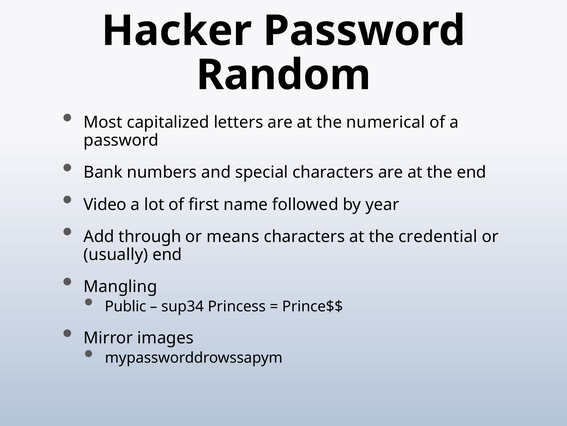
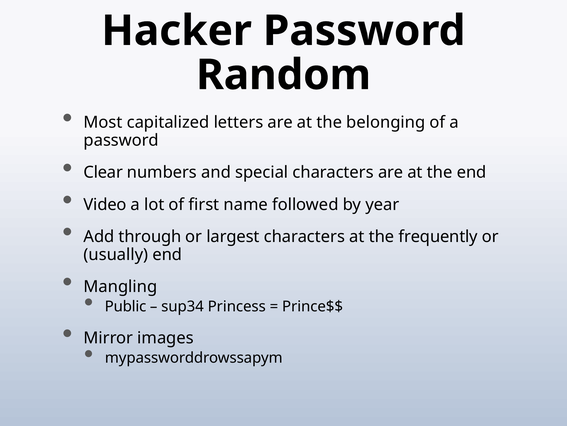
numerical: numerical -> belonging
Bank: Bank -> Clear
means: means -> largest
credential: credential -> frequently
